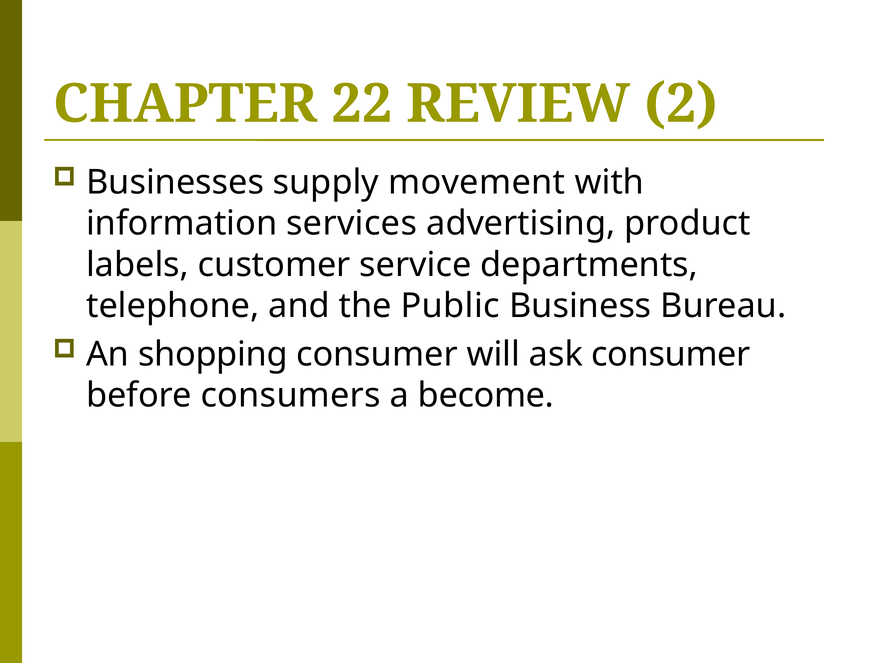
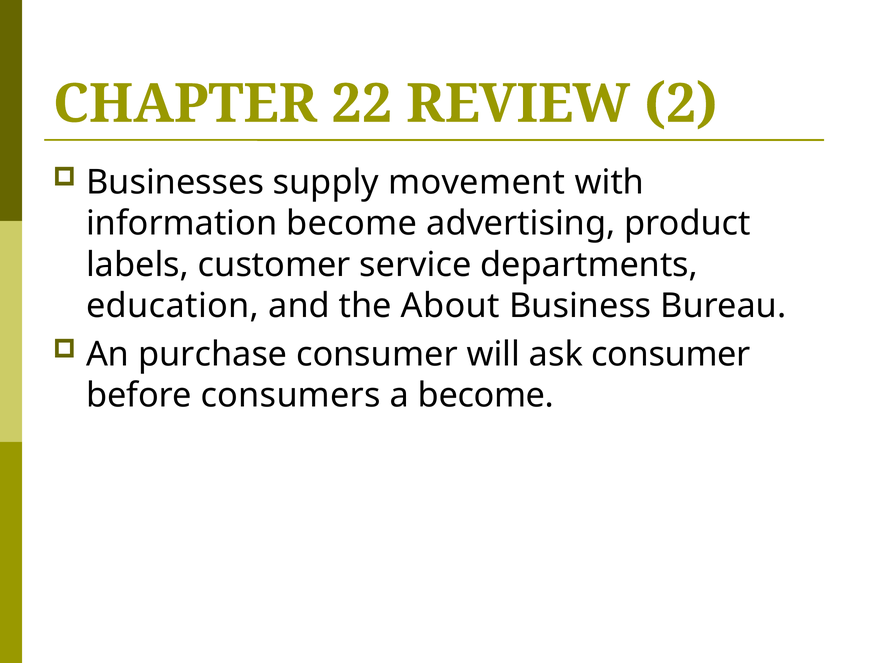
information services: services -> become
telephone: telephone -> education
Public: Public -> About
shopping: shopping -> purchase
